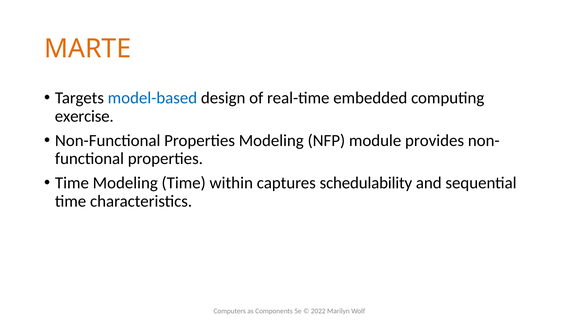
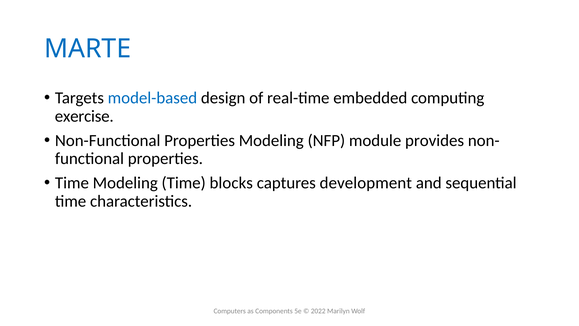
MARTE colour: orange -> blue
within: within -> blocks
schedulability: schedulability -> development
